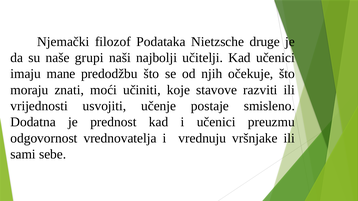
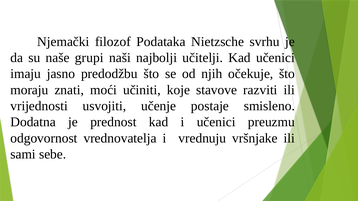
druge: druge -> svrhu
mane: mane -> jasno
